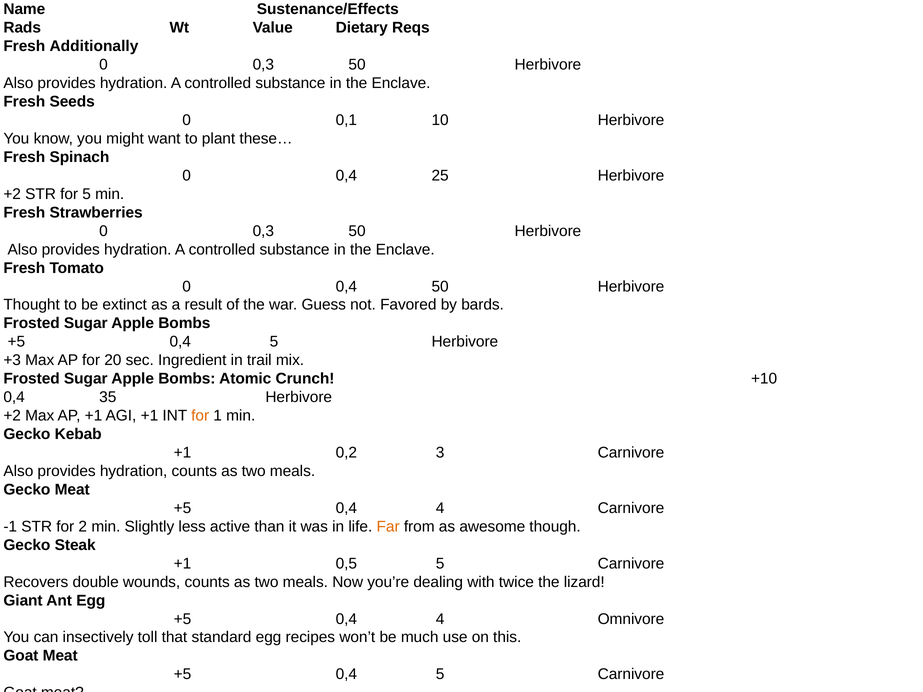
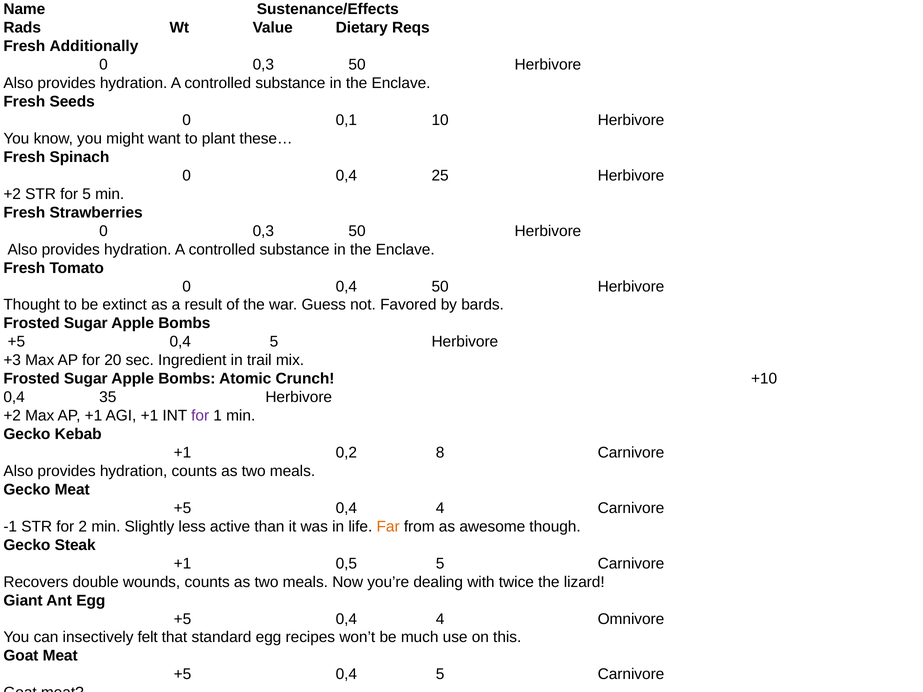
for at (200, 416) colour: orange -> purple
3: 3 -> 8
toll: toll -> felt
